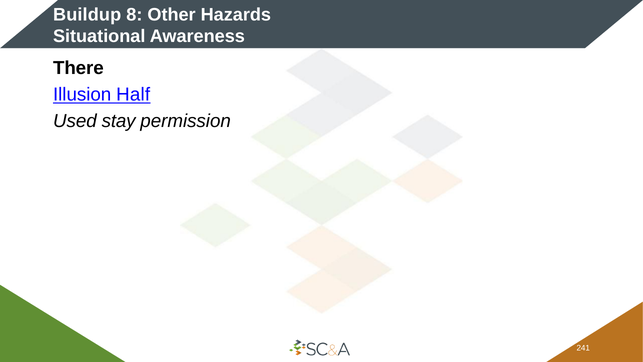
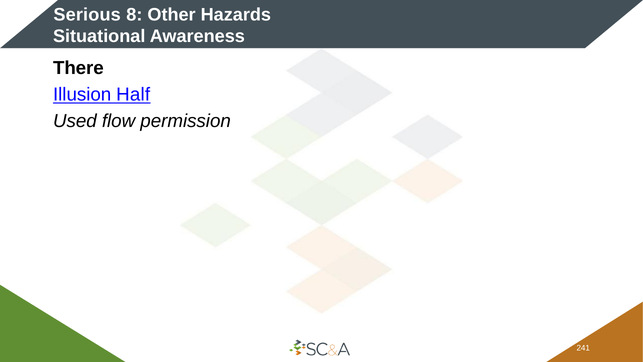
Buildup: Buildup -> Serious
stay: stay -> flow
